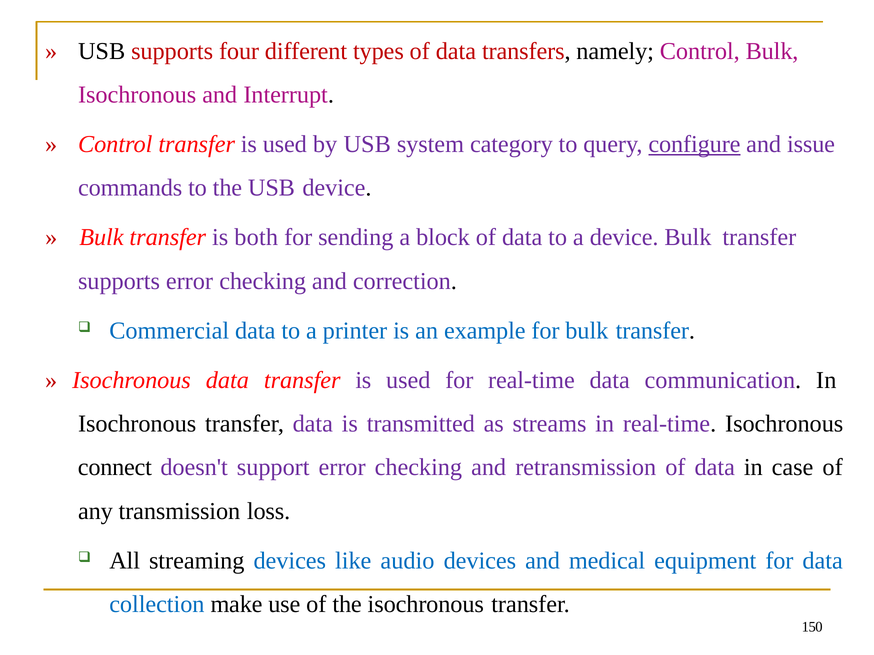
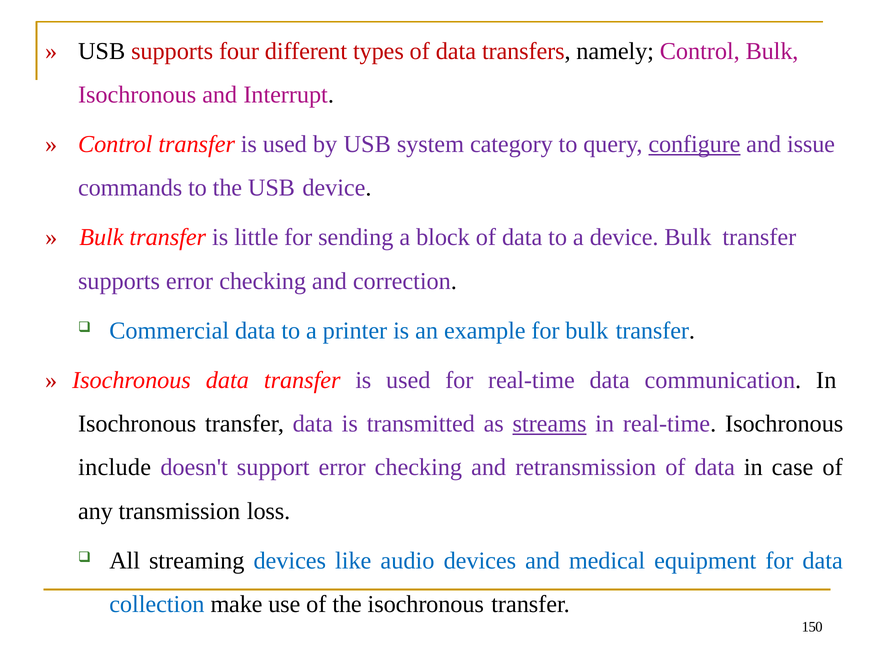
both: both -> little
streams underline: none -> present
connect: connect -> include
